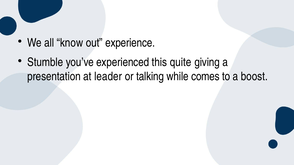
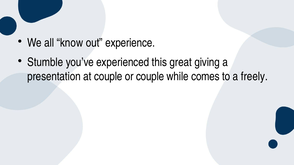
quite: quite -> great
at leader: leader -> couple
or talking: talking -> couple
boost: boost -> freely
